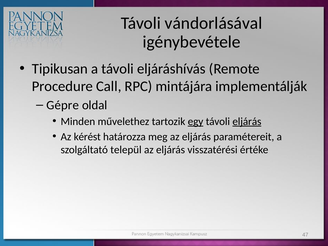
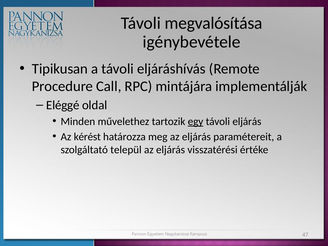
vándorlásával: vándorlásával -> megvalósítása
Gépre: Gépre -> Eléggé
eljárás at (247, 121) underline: present -> none
